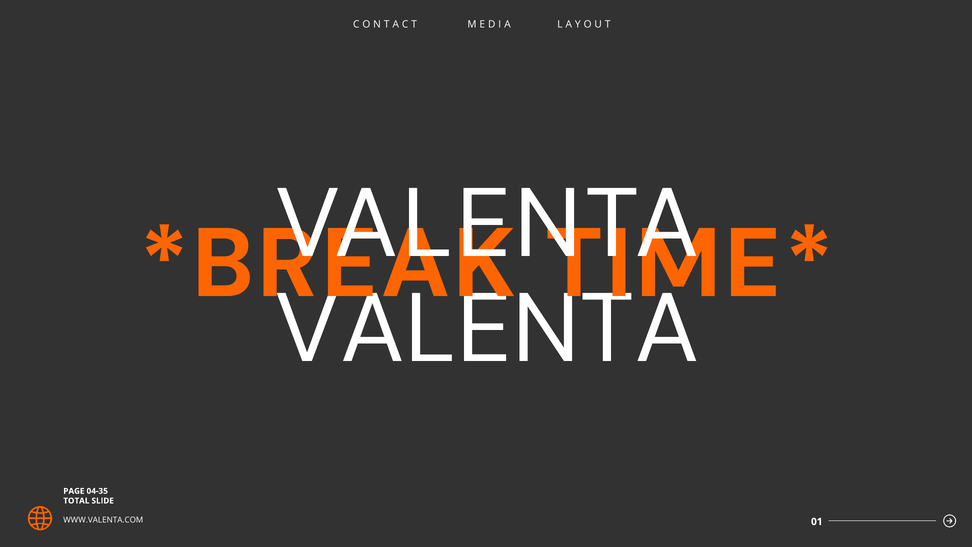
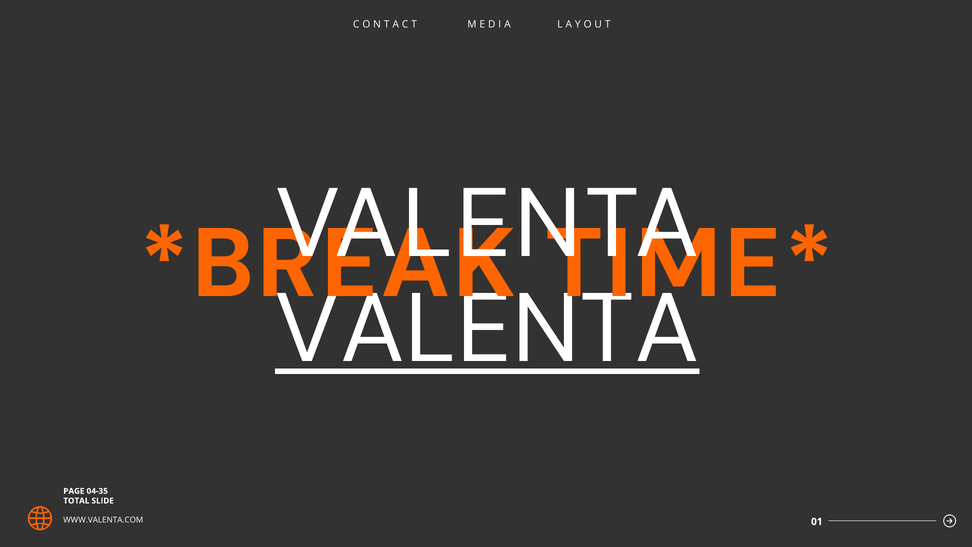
VALENTA at (487, 329) underline: none -> present
